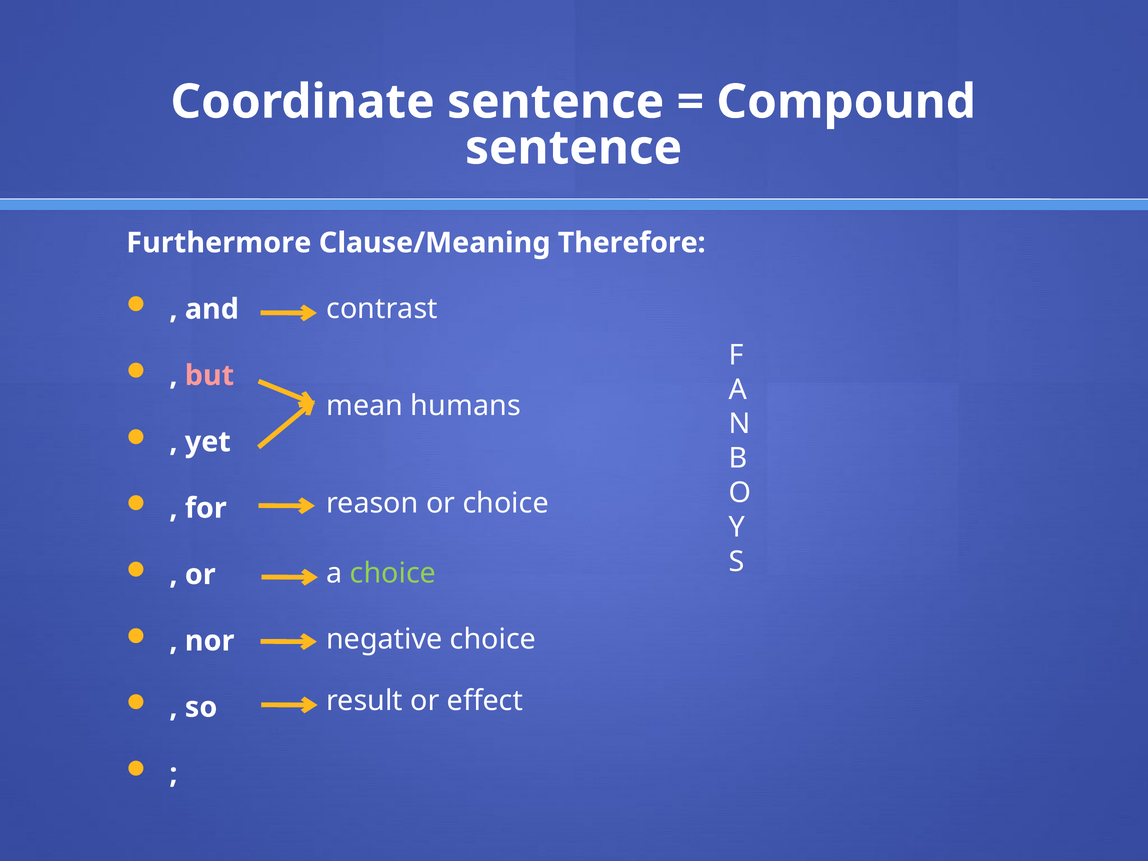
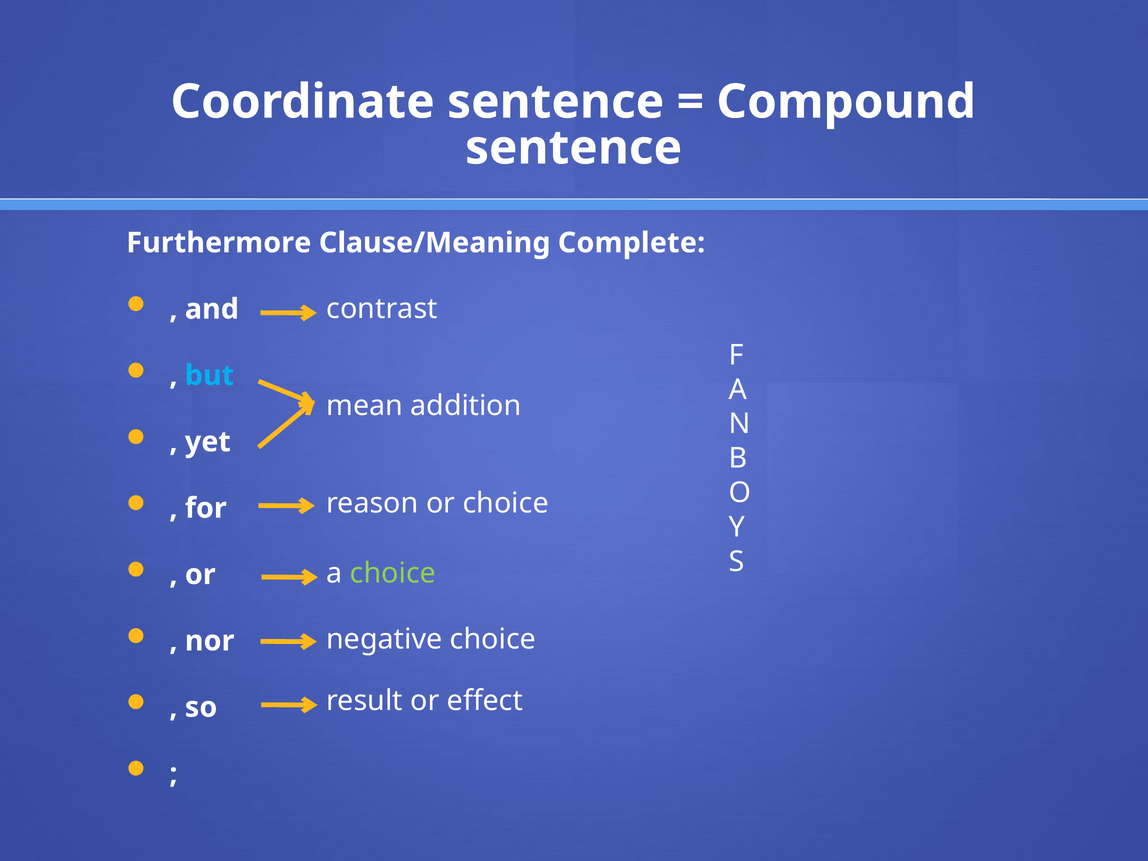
Therefore: Therefore -> Complete
but colour: pink -> light blue
humans: humans -> addition
